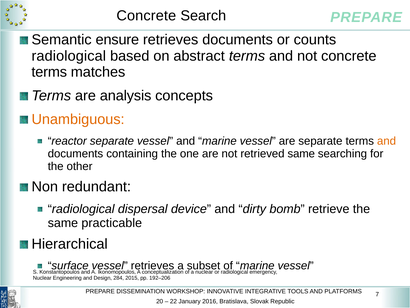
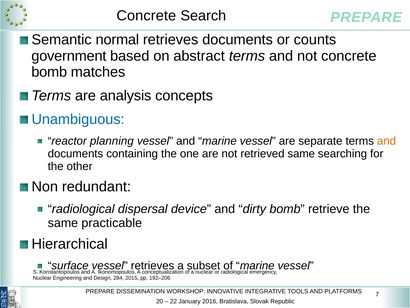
ensure: ensure -> normal
radiological at (69, 56): radiological -> government
terms at (49, 72): terms -> bomb
Unambiguous colour: orange -> blue
reactor separate: separate -> planning
